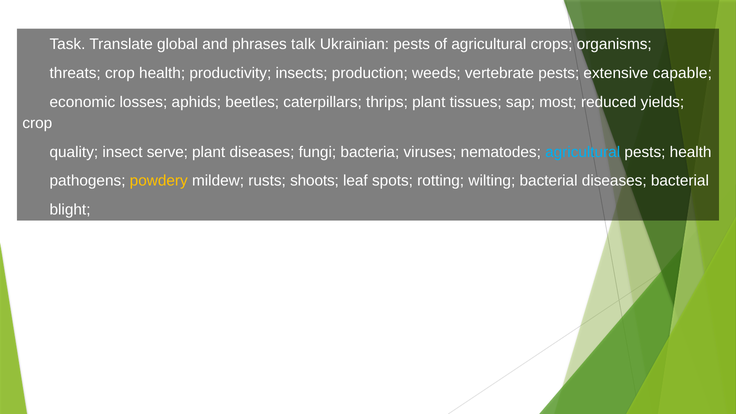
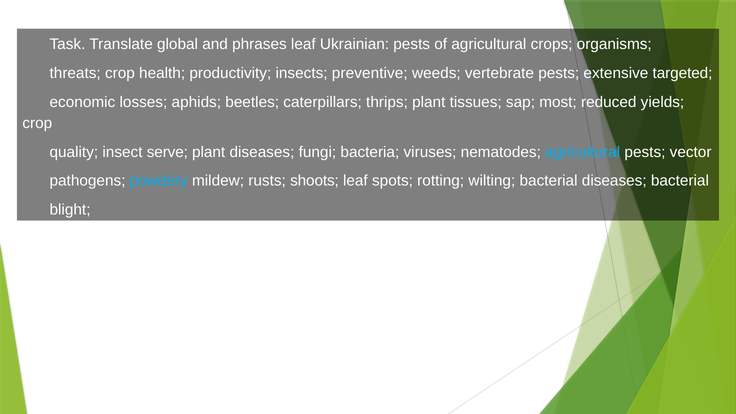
phrases talk: talk -> leaf
production: production -> preventive
capable: capable -> targeted
pests health: health -> vector
powdery colour: yellow -> light blue
